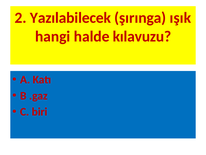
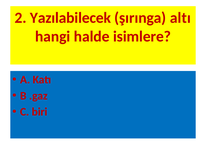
ışık: ışık -> altı
kılavuzu: kılavuzu -> isimlere
